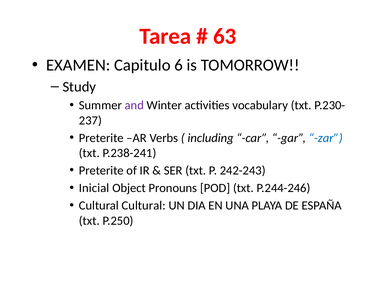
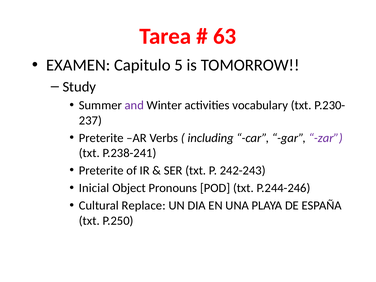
6: 6 -> 5
zar colour: blue -> purple
Cultural Cultural: Cultural -> Replace
